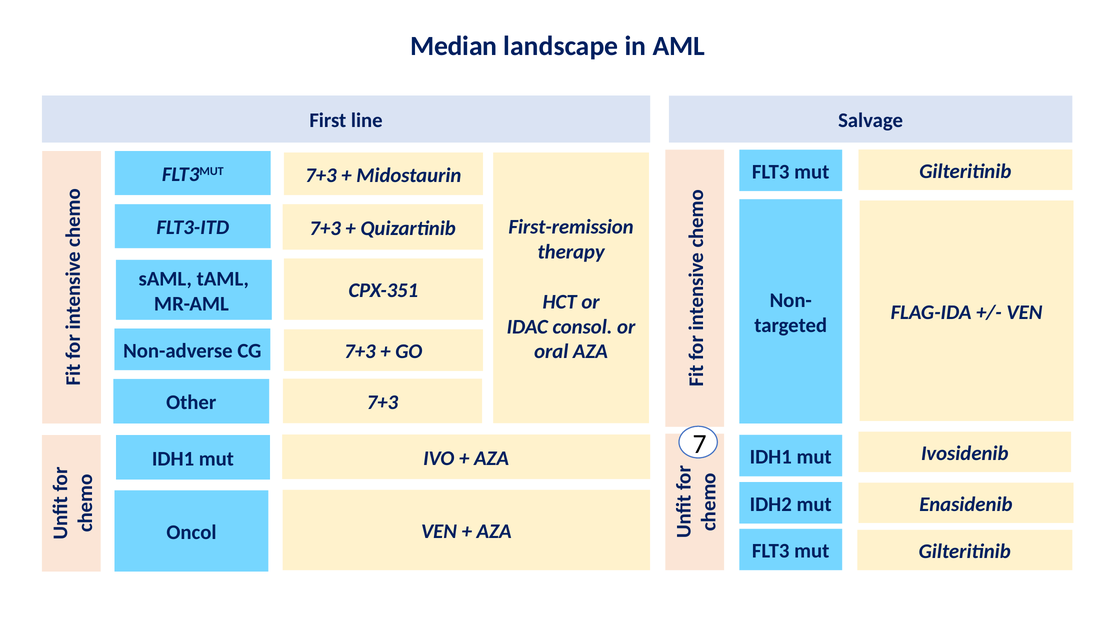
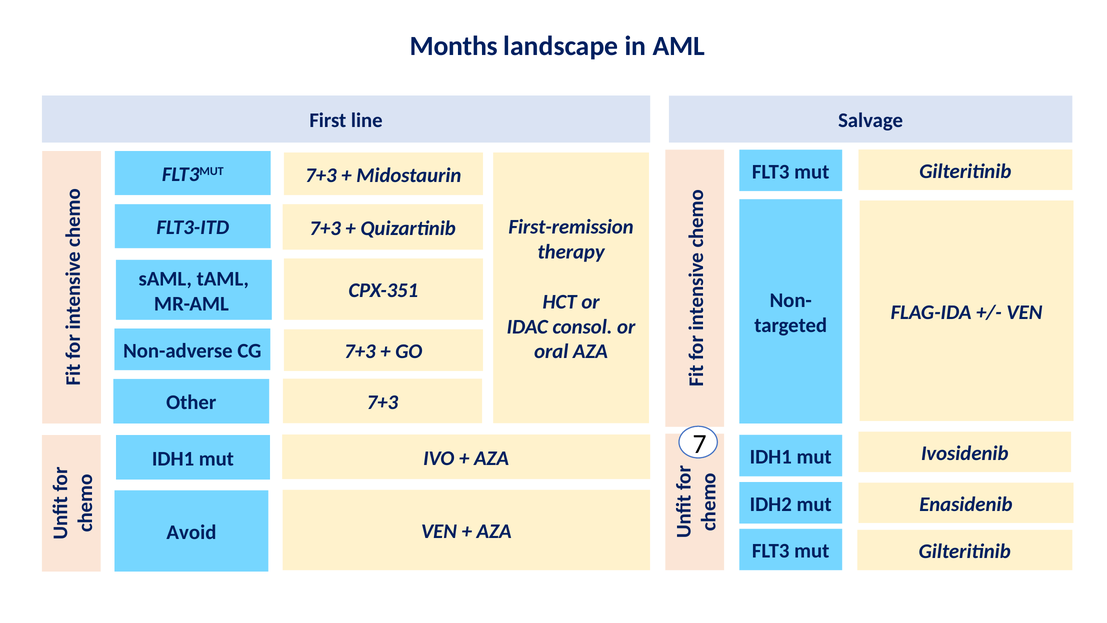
Median: Median -> Months
Oncol: Oncol -> Avoid
